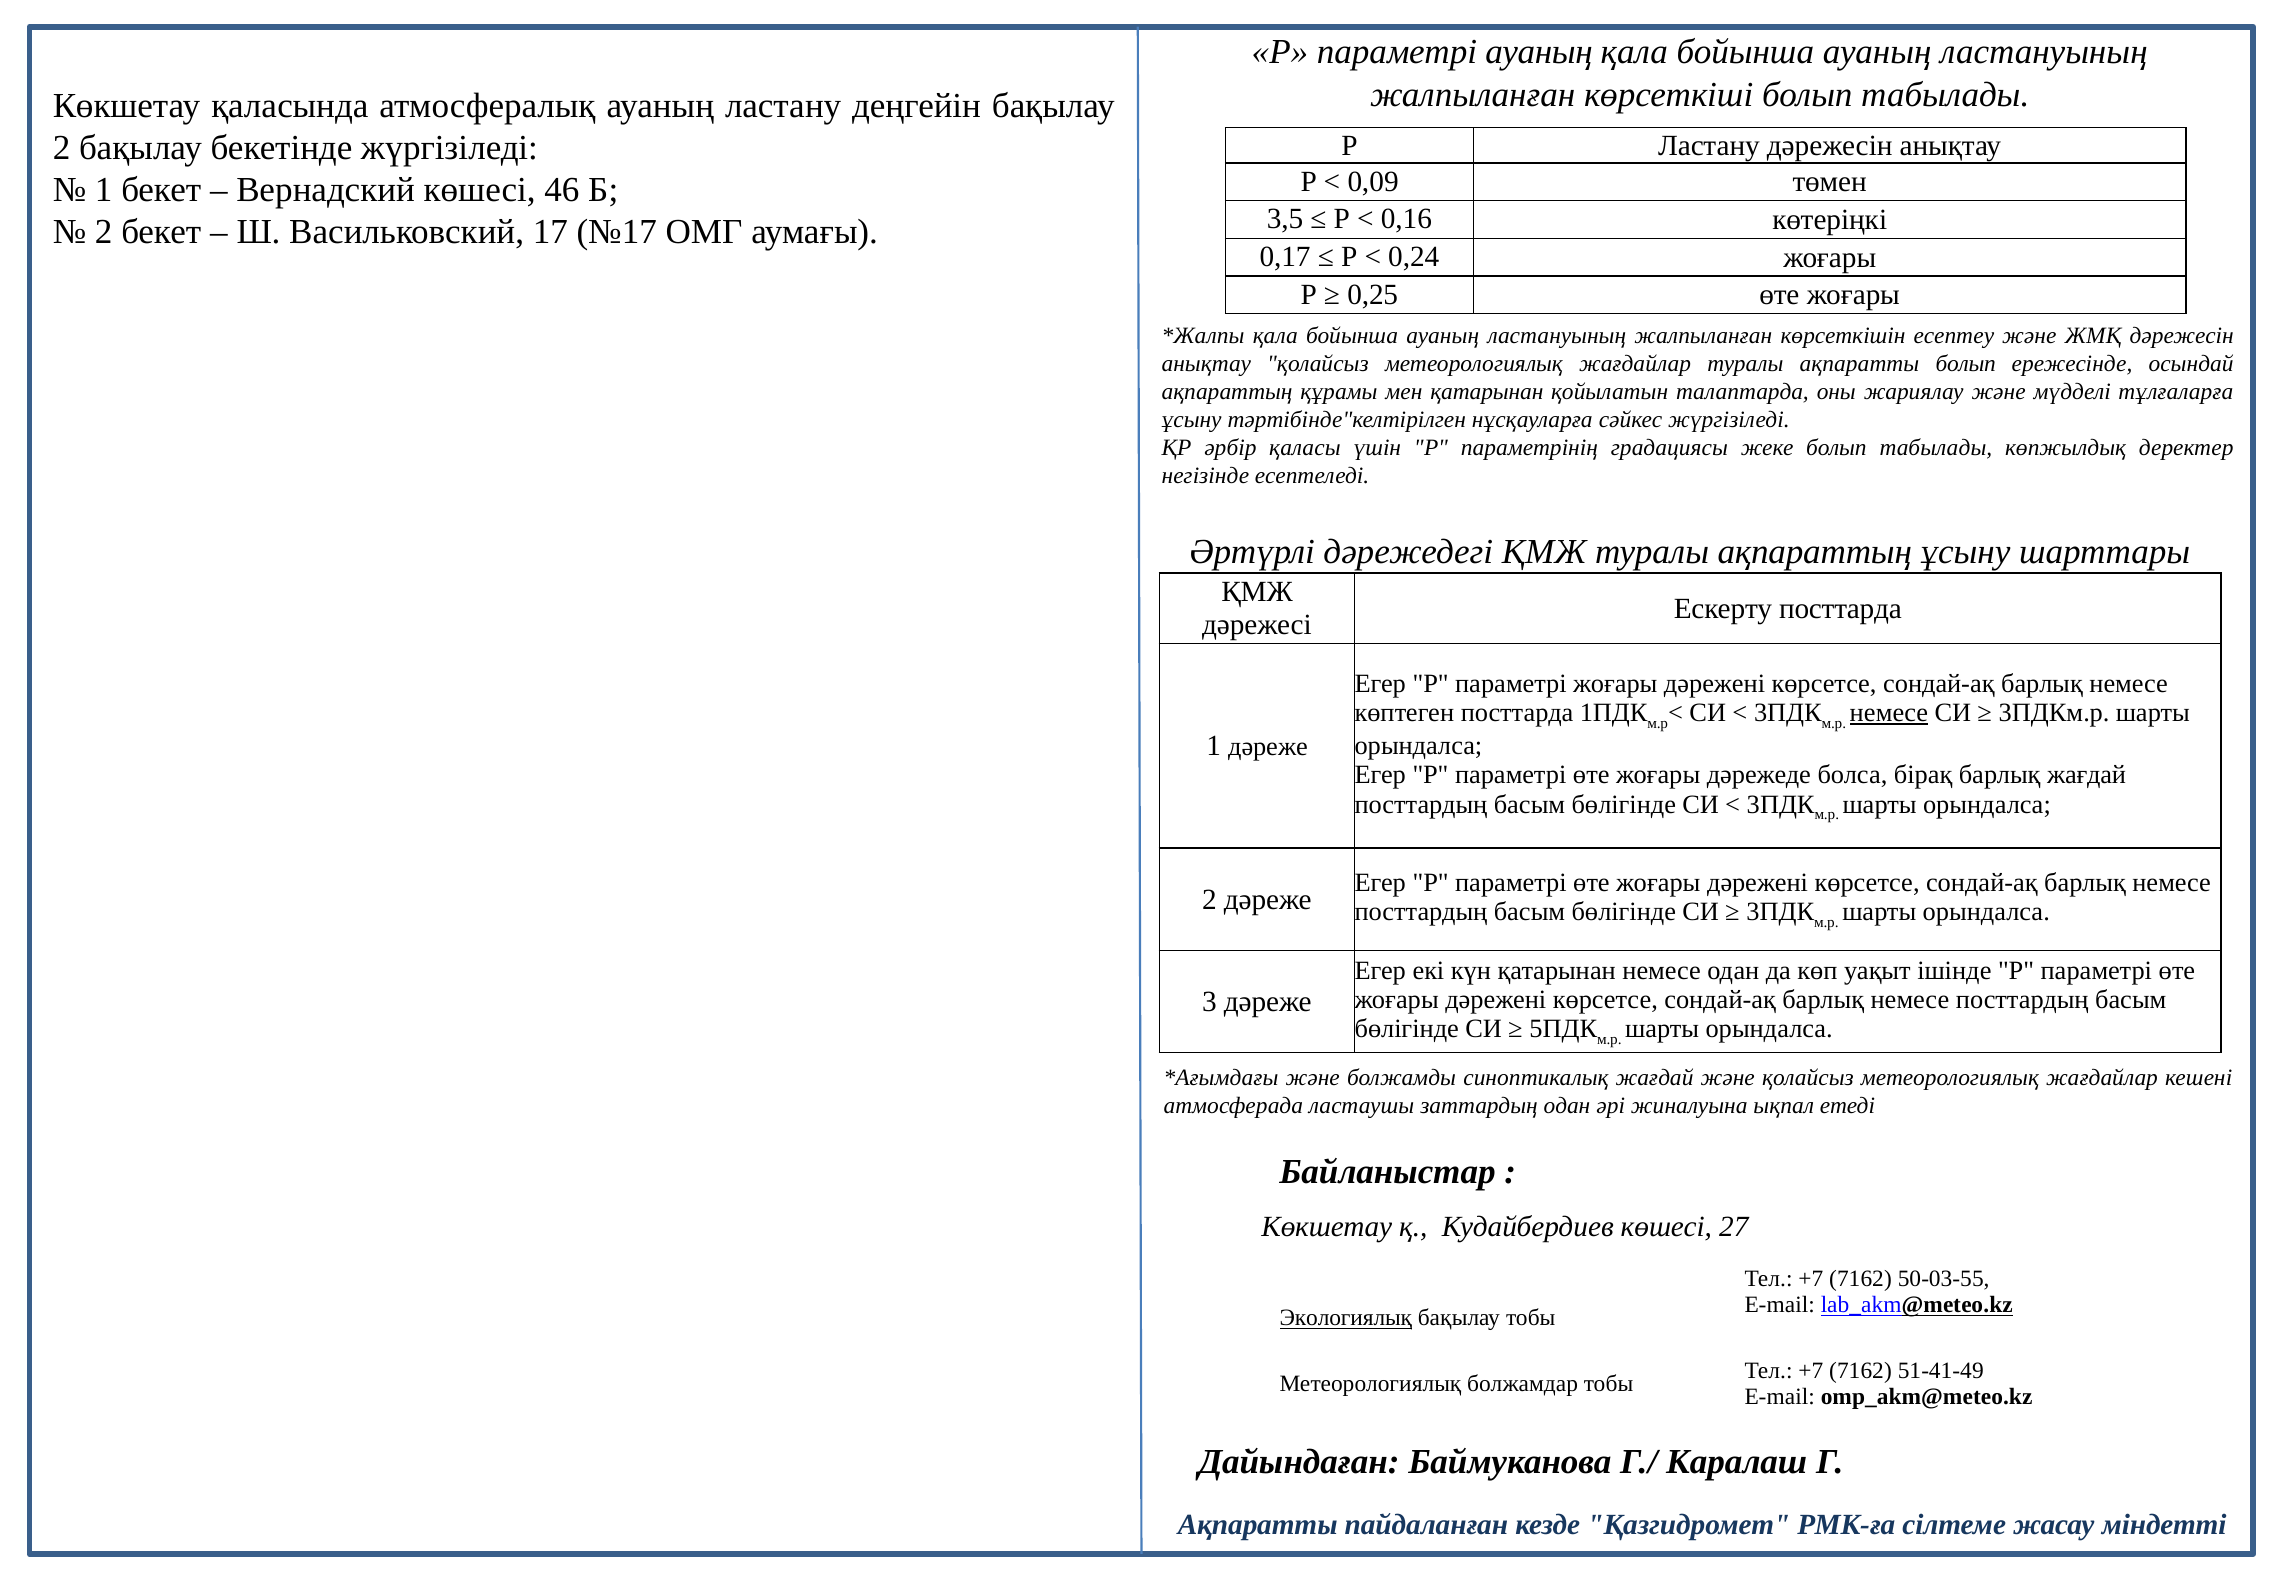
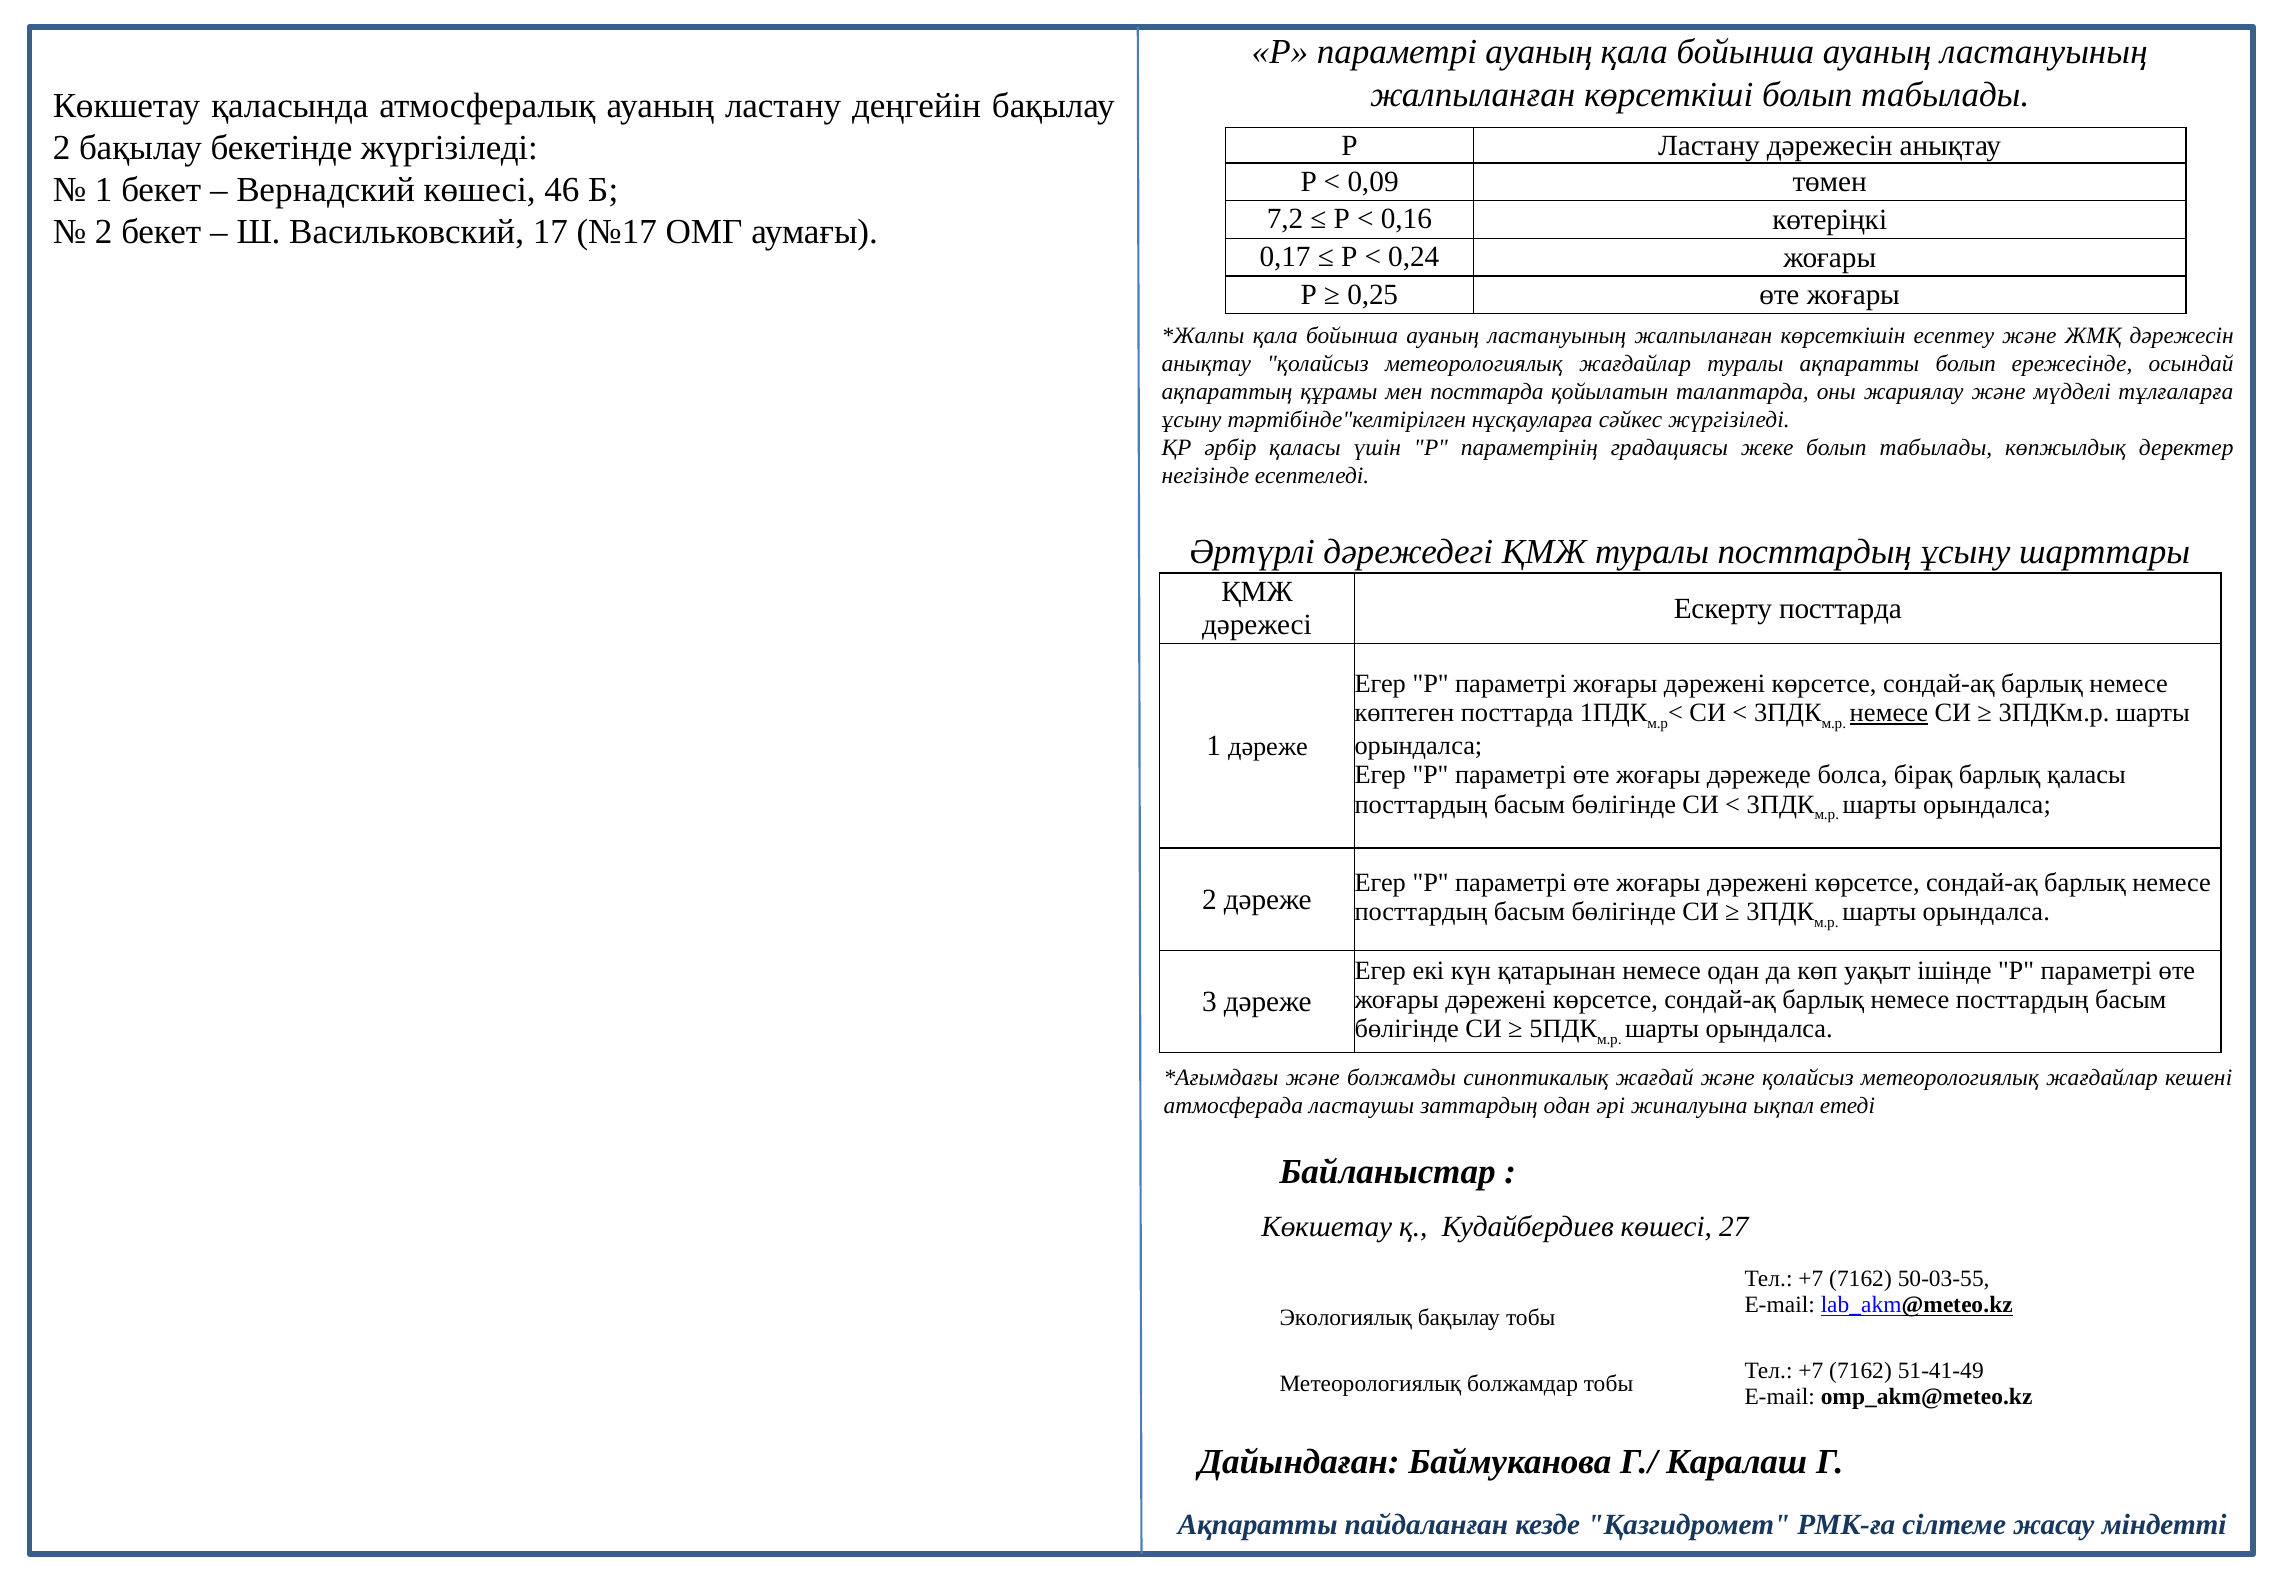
3,5: 3,5 -> 7,2
мен қатарынан: қатарынан -> посттарда
туралы ақпараттың: ақпараттың -> посттардың
барлық жағдай: жағдай -> қаласы
Экологиялық underline: present -> none
